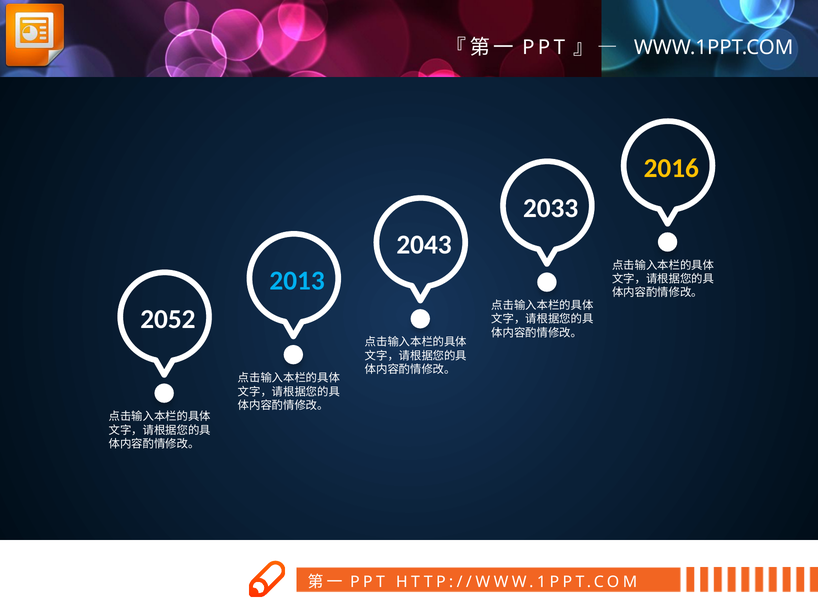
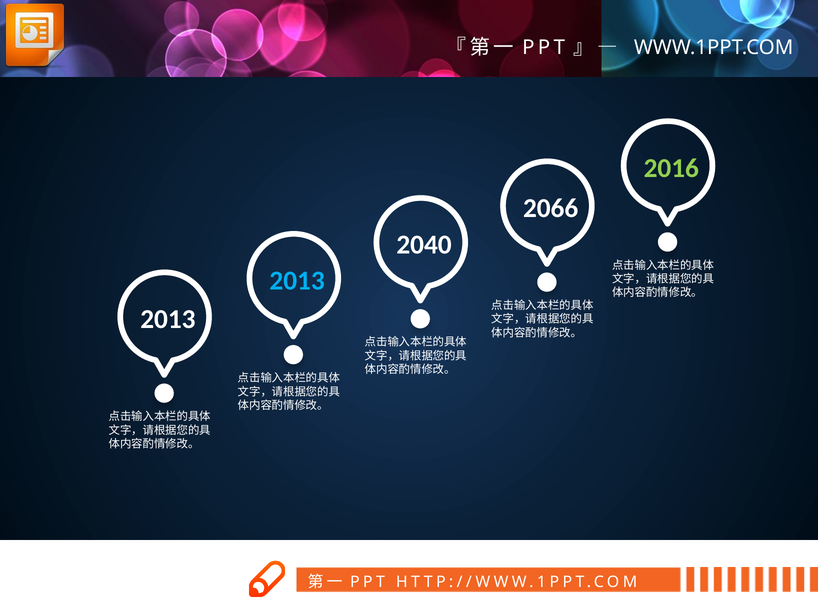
2016 colour: yellow -> light green
2033: 2033 -> 2066
2043: 2043 -> 2040
2052 at (168, 320): 2052 -> 2013
